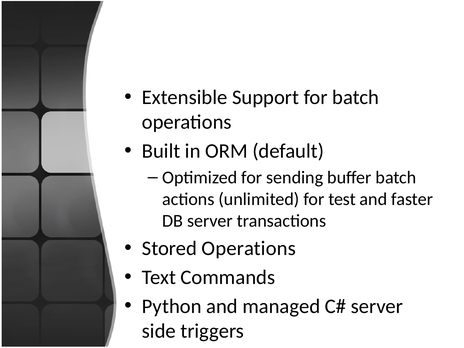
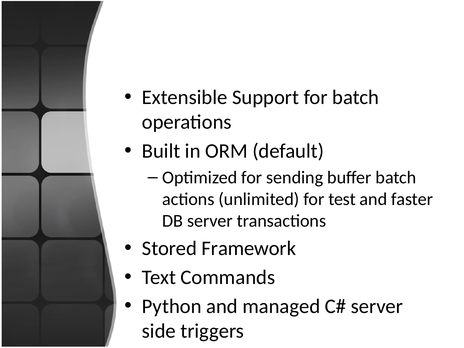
Stored Operations: Operations -> Framework
